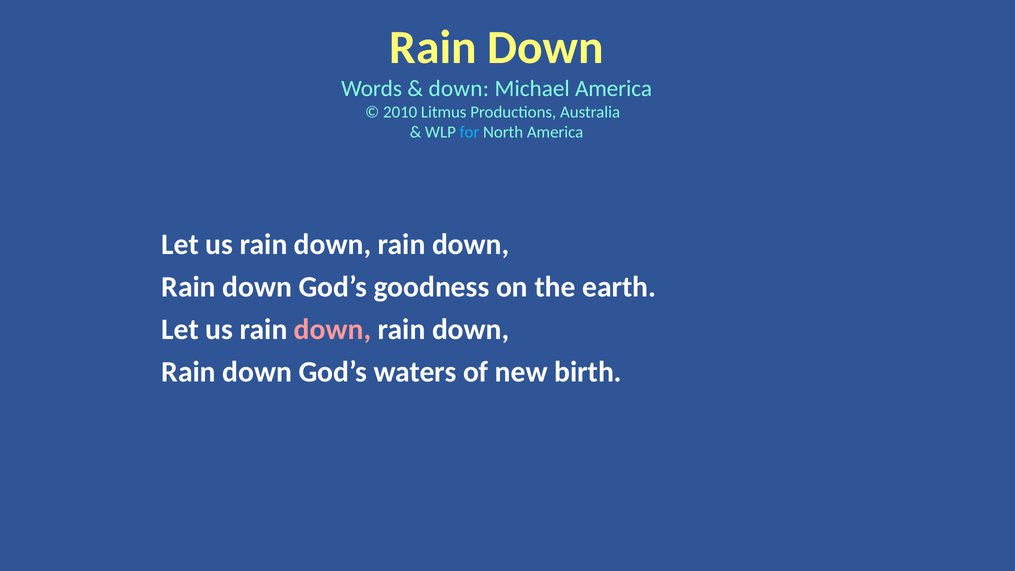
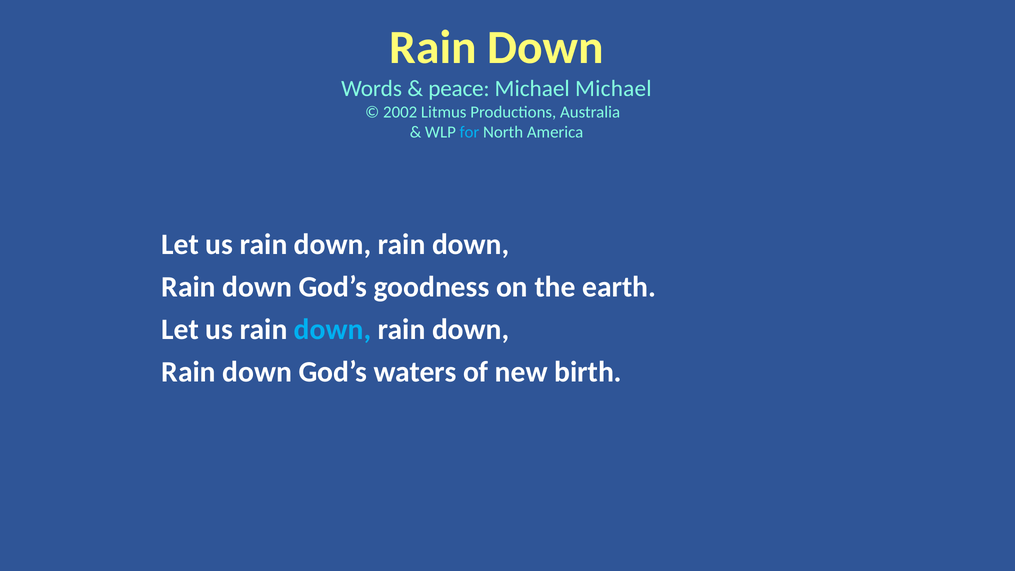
down at (459, 88): down -> peace
Michael America: America -> Michael
2010: 2010 -> 2002
down at (333, 330) colour: pink -> light blue
